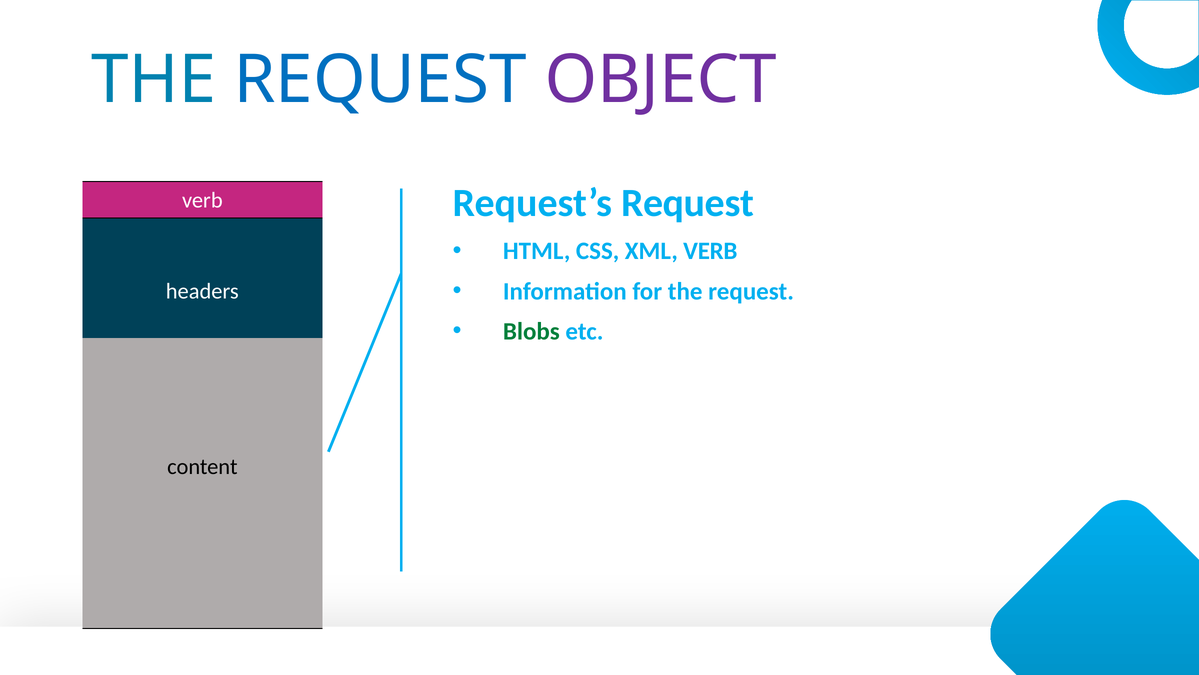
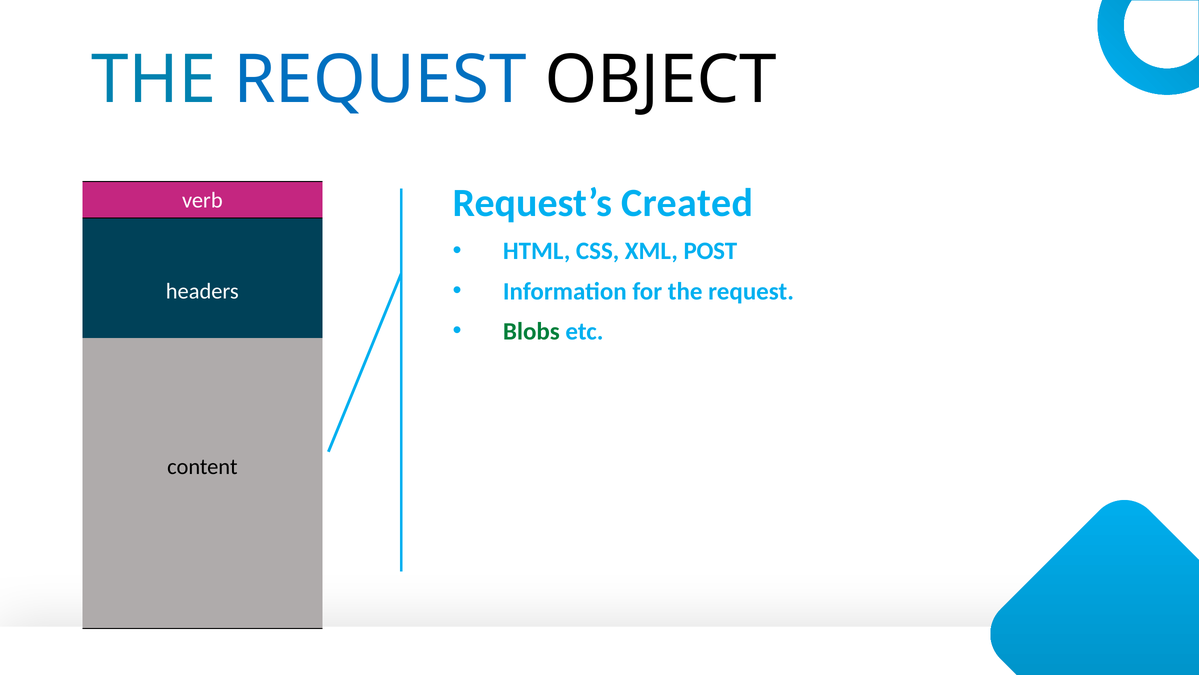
OBJECT colour: purple -> black
Request’s Request: Request -> Created
XML VERB: VERB -> POST
